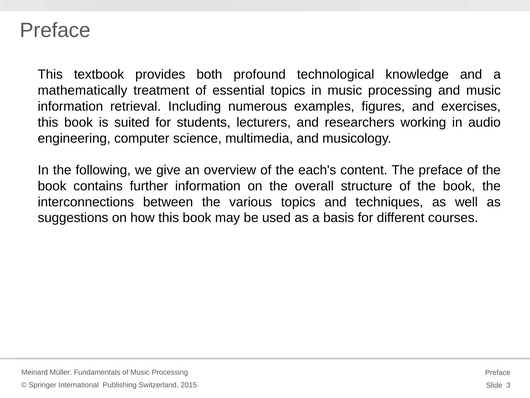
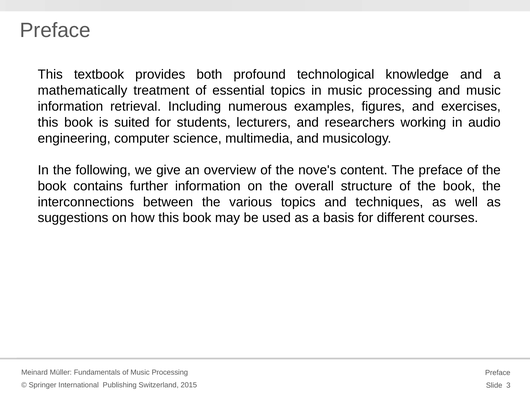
each's: each's -> nove's
